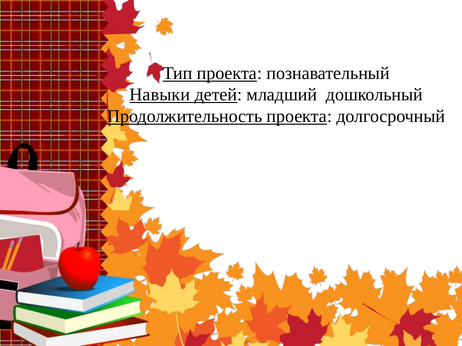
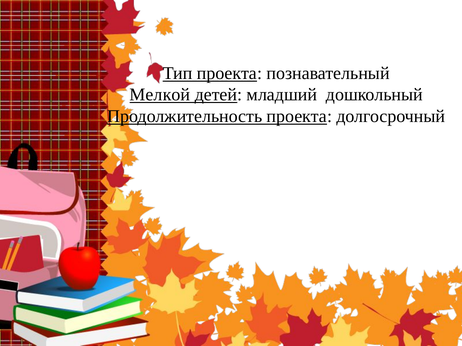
Навыки: Навыки -> Мелкой
